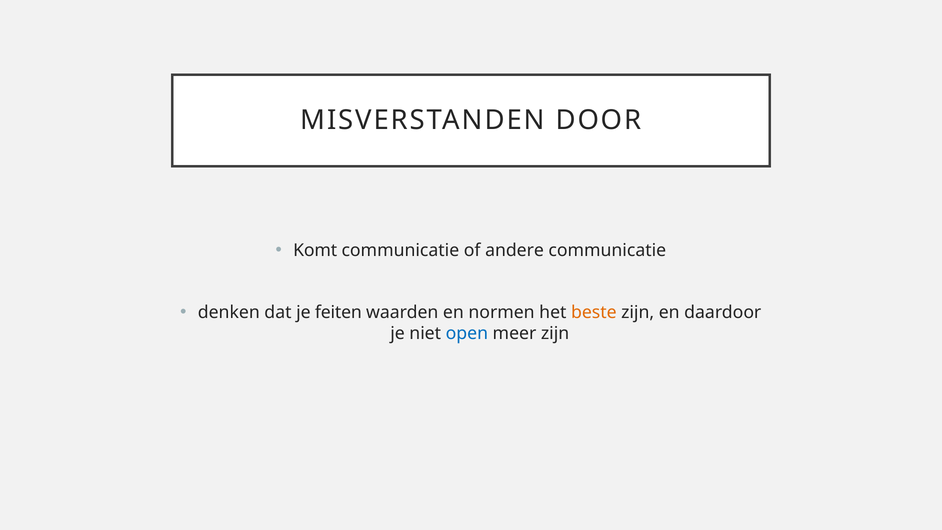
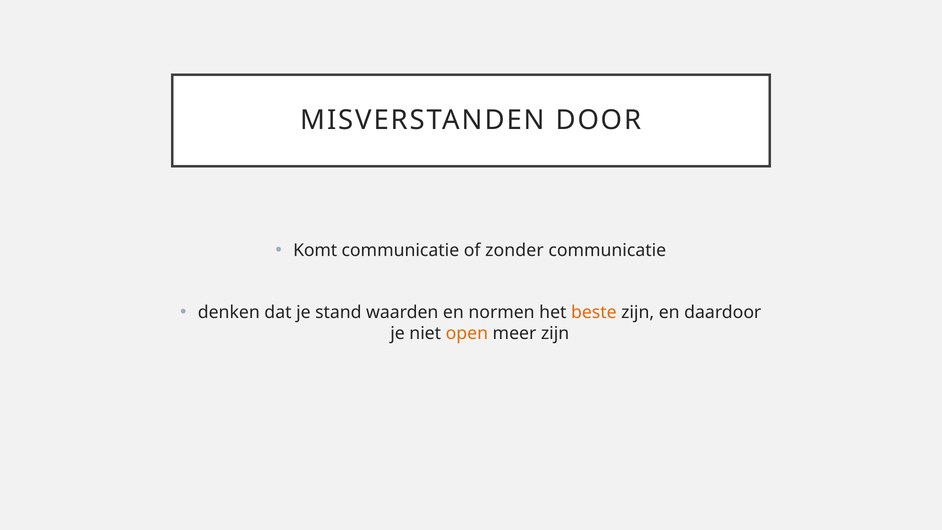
andere: andere -> zonder
feiten: feiten -> stand
open colour: blue -> orange
